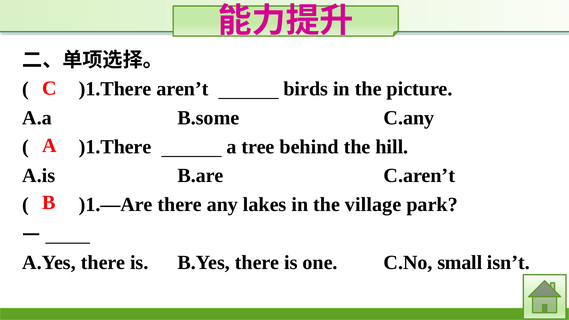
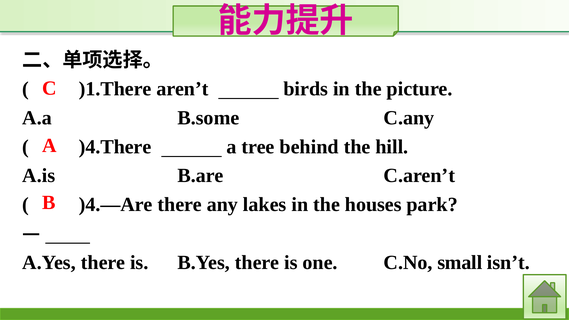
)1.There at (115, 147): )1.There -> )4.There
)1.—Are: )1.—Are -> )4.—Are
village: village -> houses
